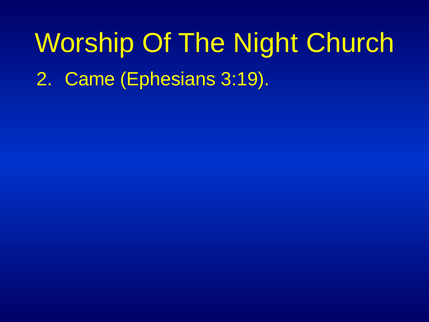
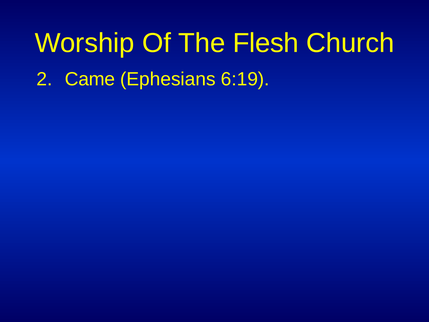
Night: Night -> Flesh
3:19: 3:19 -> 6:19
